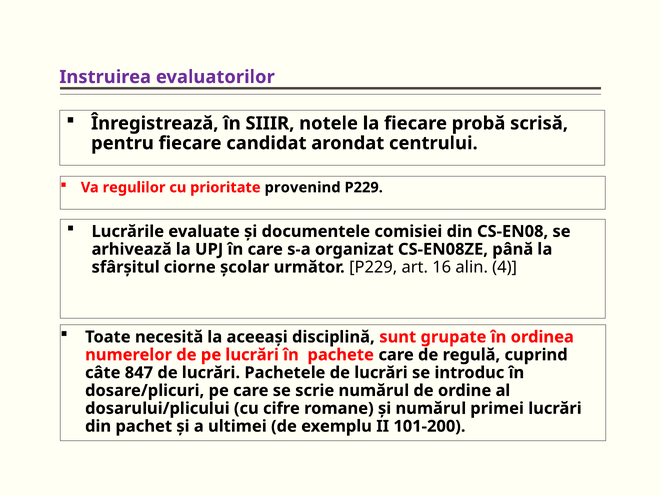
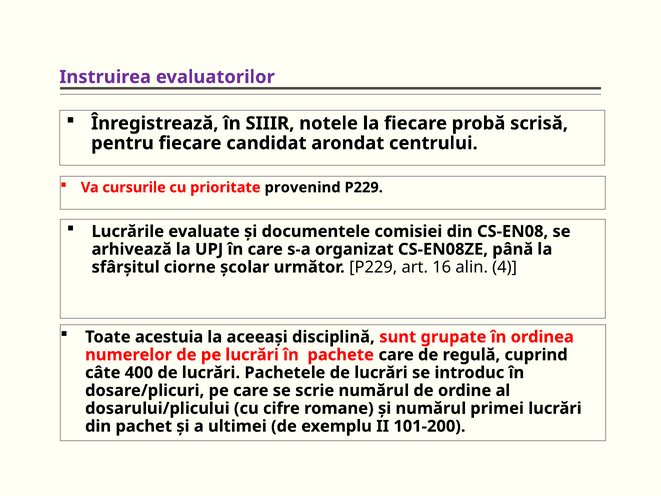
regulilor: regulilor -> cursurile
necesită: necesită -> acestuia
847: 847 -> 400
